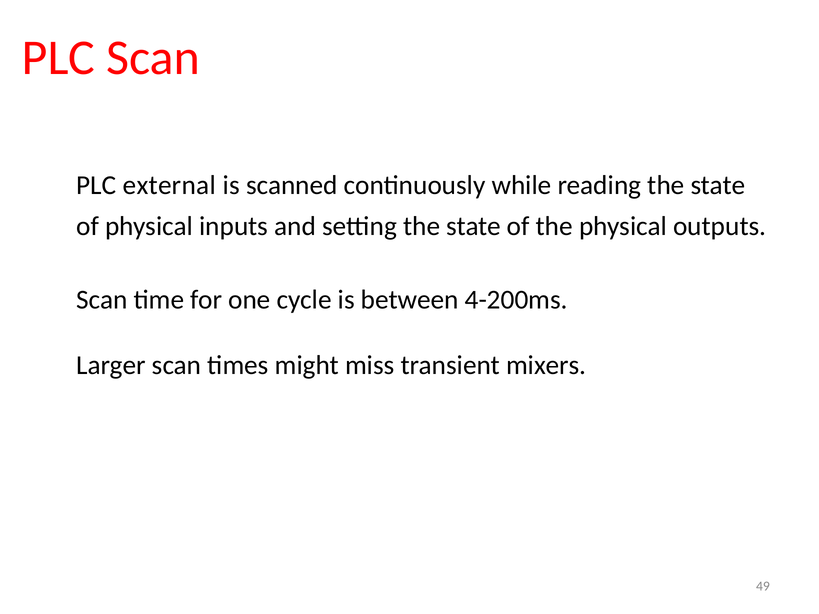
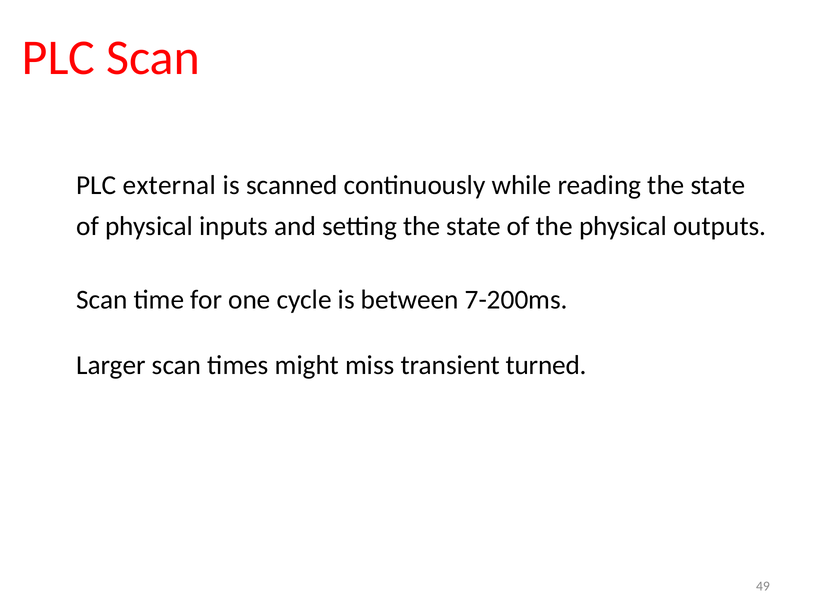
4-200ms: 4-200ms -> 7-200ms
mixers: mixers -> turned
